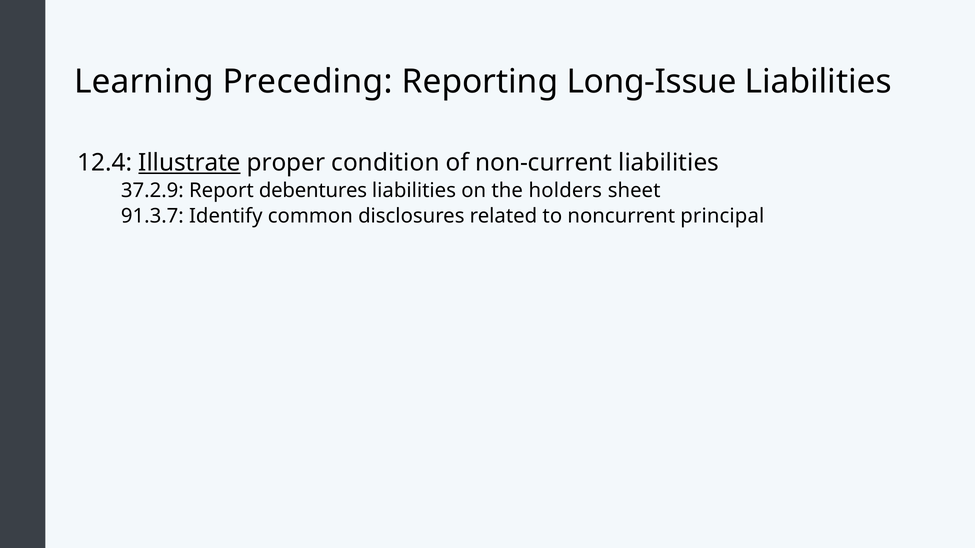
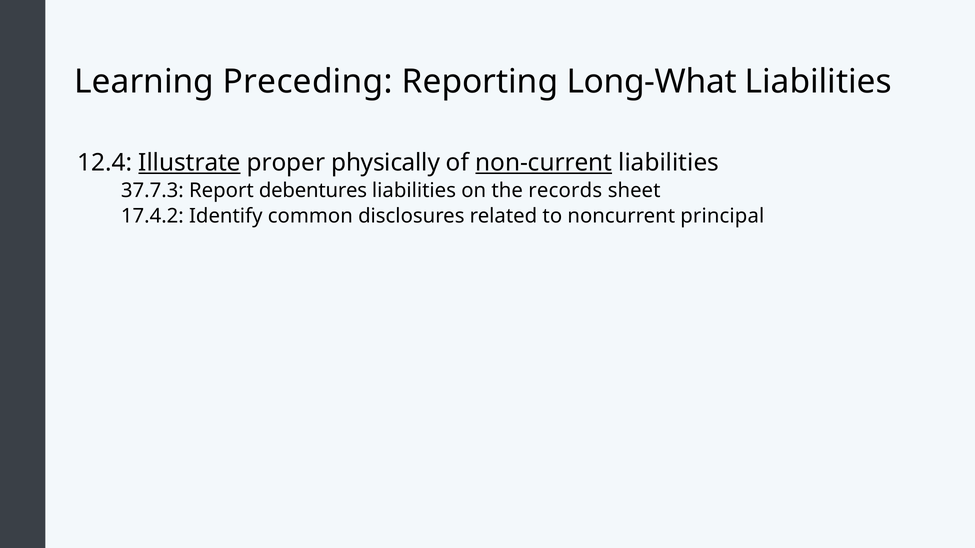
Long-Issue: Long-Issue -> Long-What
condition: condition -> physically
non-current underline: none -> present
37.2.9: 37.2.9 -> 37.7.3
holders: holders -> records
91.3.7: 91.3.7 -> 17.4.2
